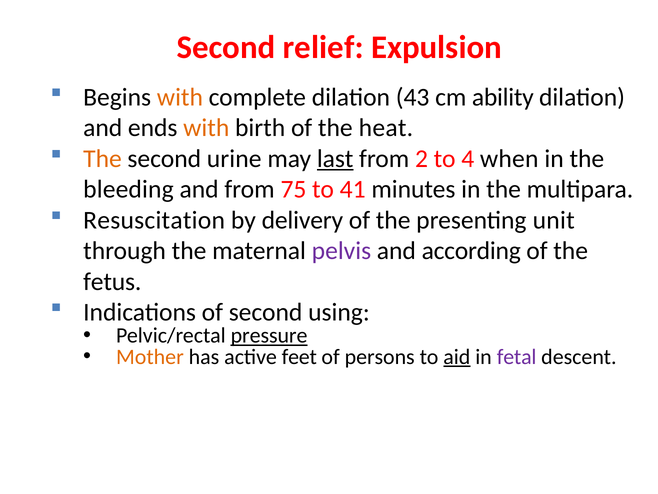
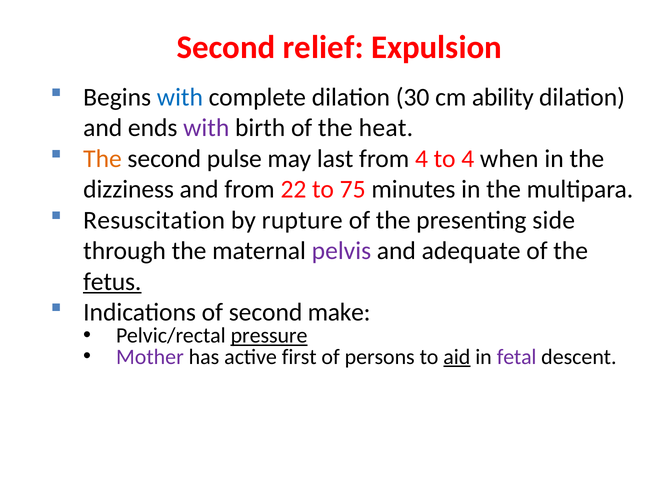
with at (180, 97) colour: orange -> blue
43: 43 -> 30
with at (206, 128) colour: orange -> purple
urine: urine -> pulse
last underline: present -> none
from 2: 2 -> 4
bleeding: bleeding -> dizziness
75: 75 -> 22
41: 41 -> 75
delivery: delivery -> rupture
unit: unit -> side
according: according -> adequate
fetus underline: none -> present
using: using -> make
Mother colour: orange -> purple
feet: feet -> first
